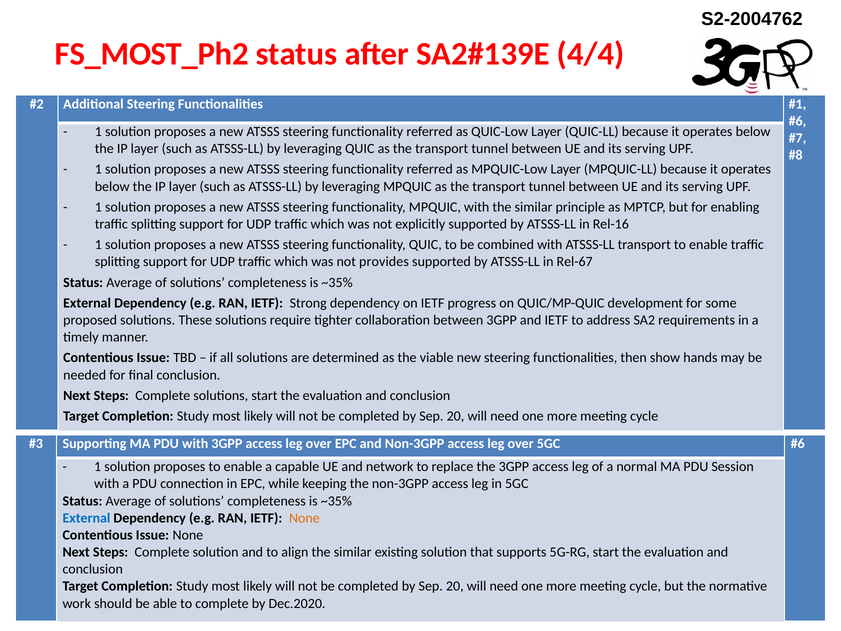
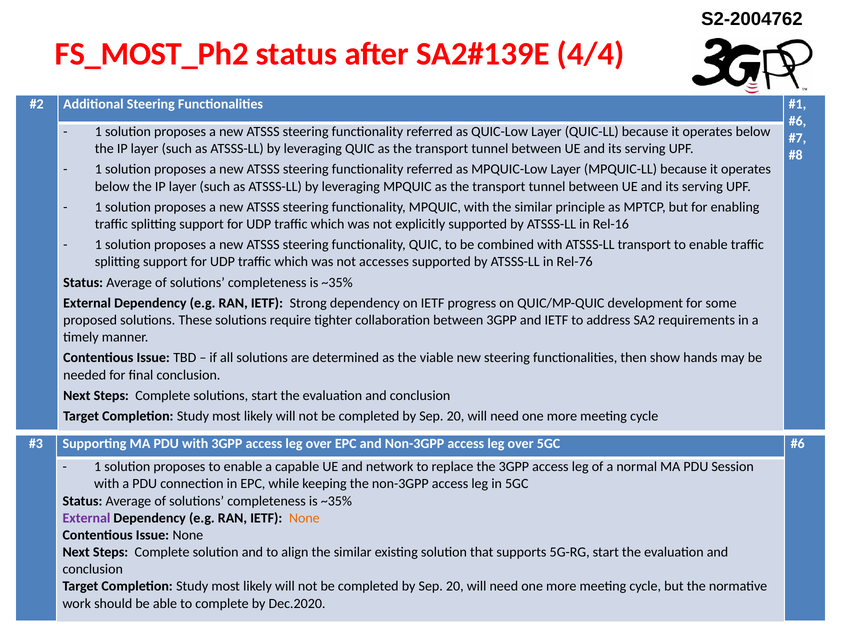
provides: provides -> accesses
Rel-67: Rel-67 -> Rel-76
External at (86, 518) colour: blue -> purple
